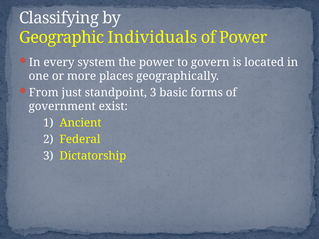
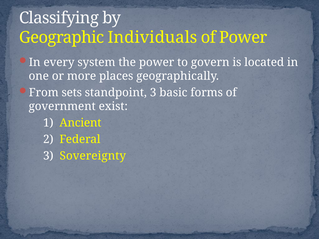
just: just -> sets
Dictatorship: Dictatorship -> Sovereignty
